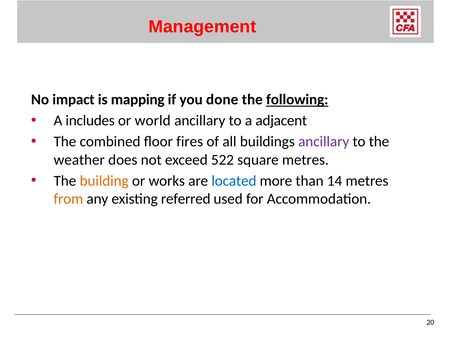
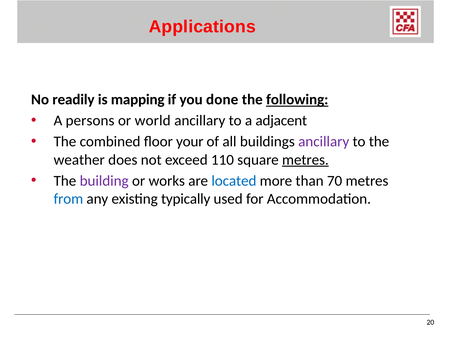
Management: Management -> Applications
impact: impact -> readily
includes: includes -> persons
fires: fires -> your
522: 522 -> 110
metres at (305, 160) underline: none -> present
building colour: orange -> purple
14: 14 -> 70
from colour: orange -> blue
referred: referred -> typically
